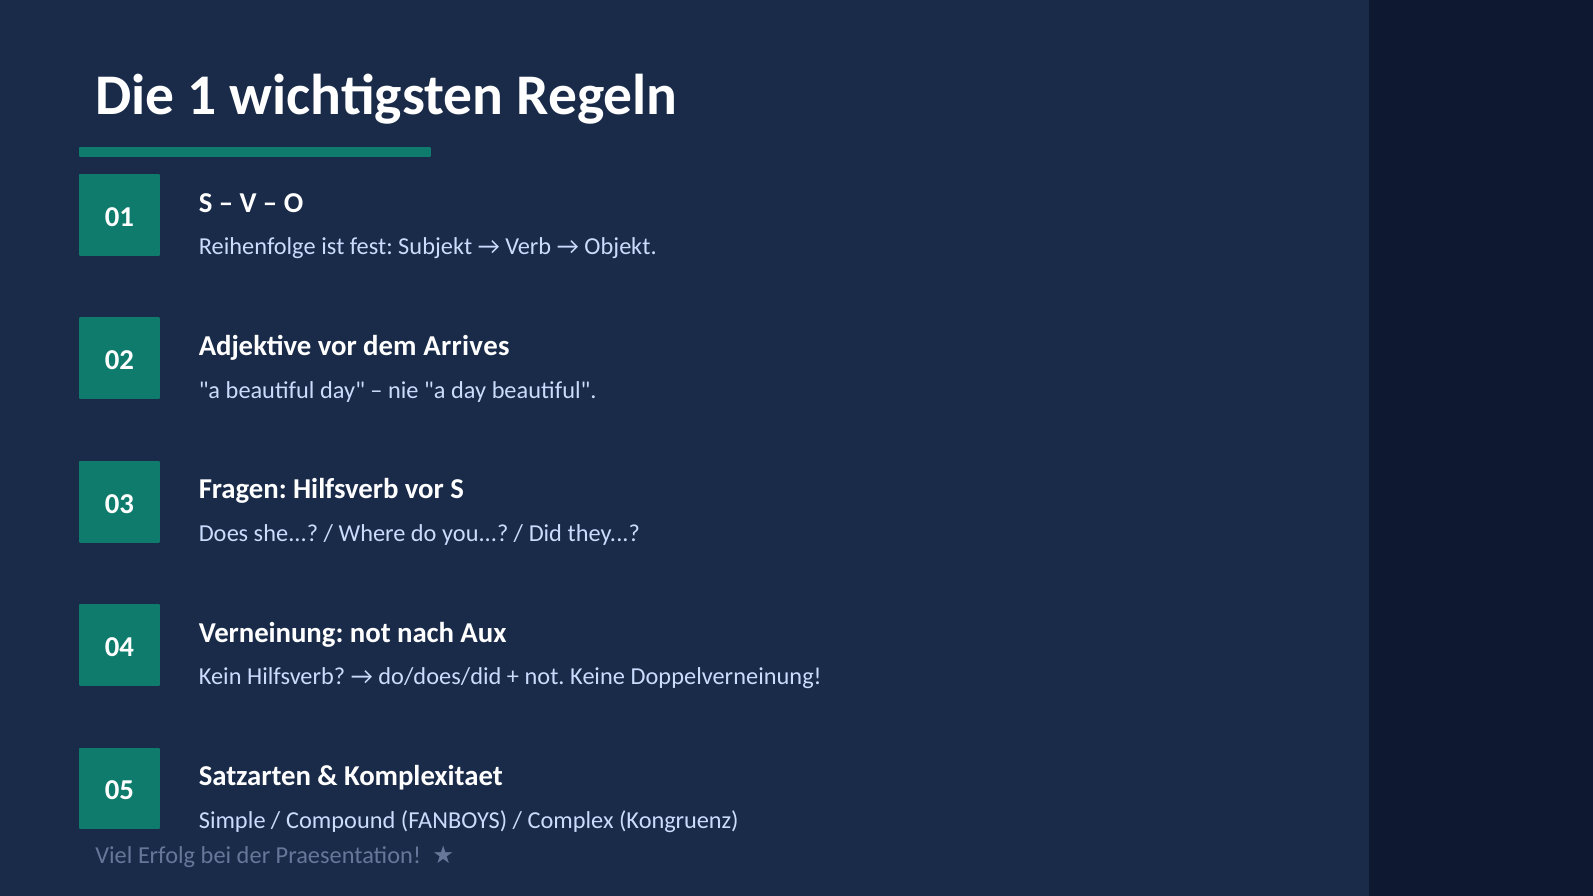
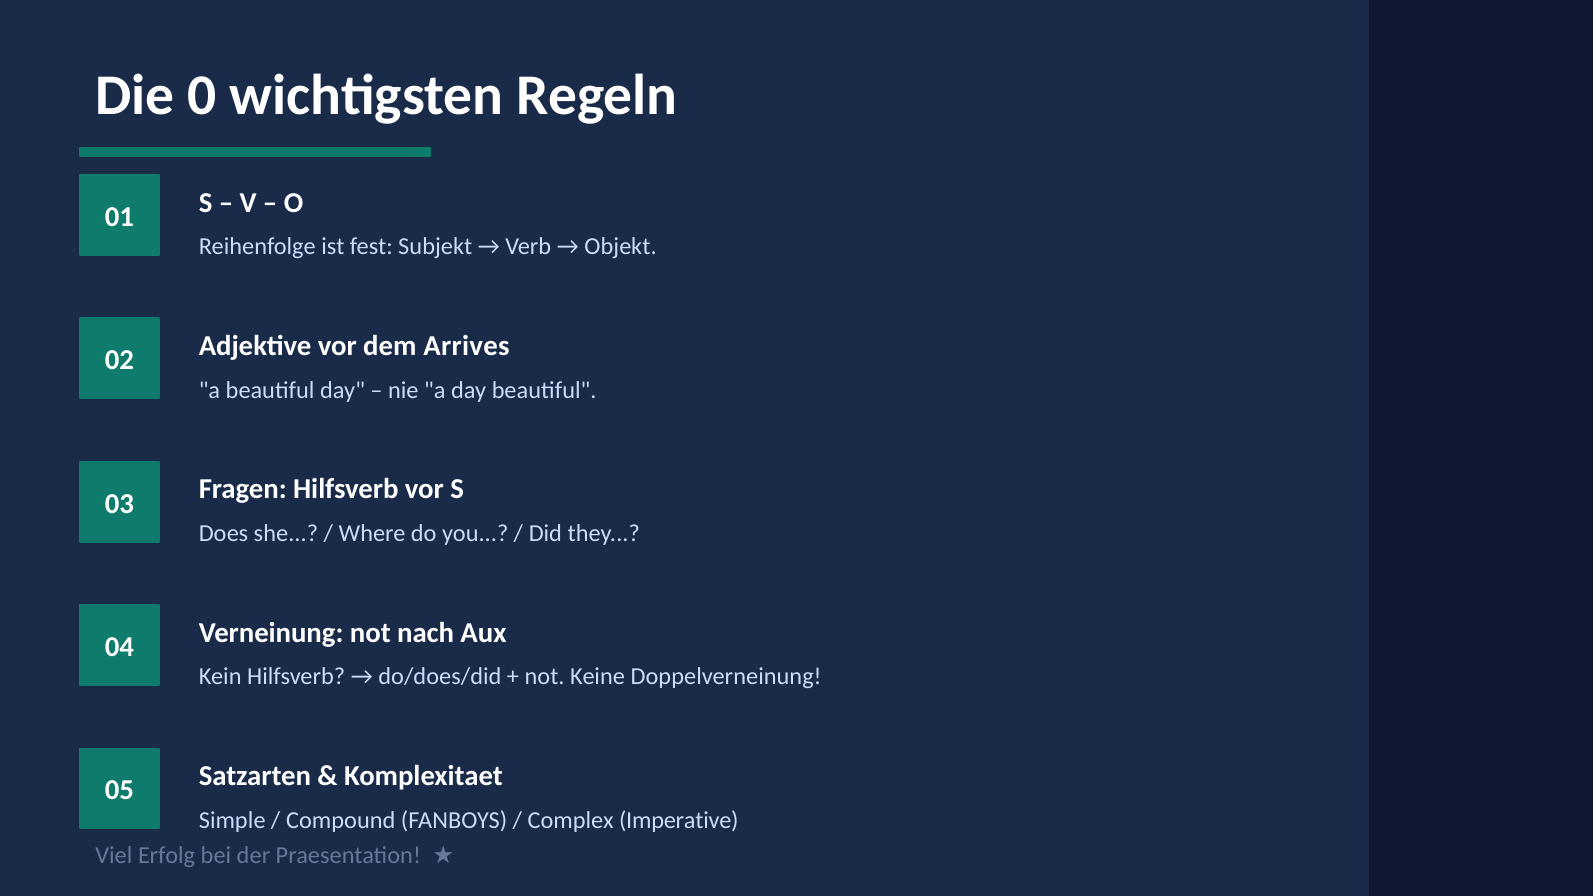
1: 1 -> 0
Kongruenz: Kongruenz -> Imperative
